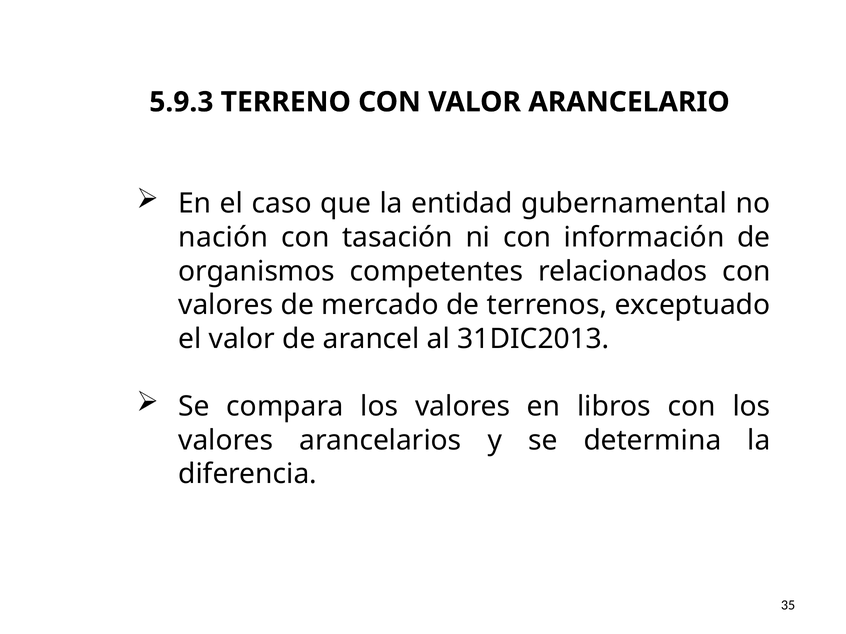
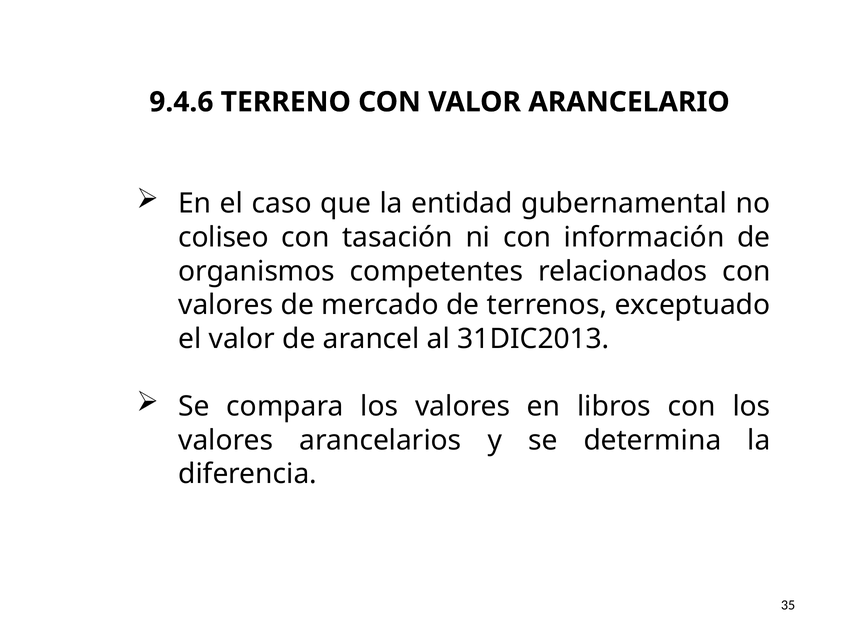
5.9.3: 5.9.3 -> 9.4.6
nación: nación -> coliseo
